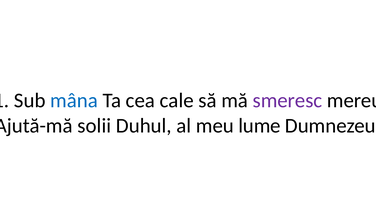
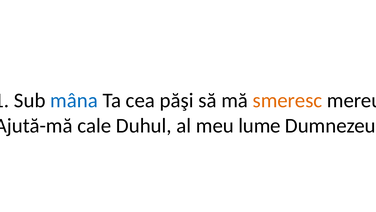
cale: cale -> păşi
smeresc colour: purple -> orange
solii: solii -> cale
